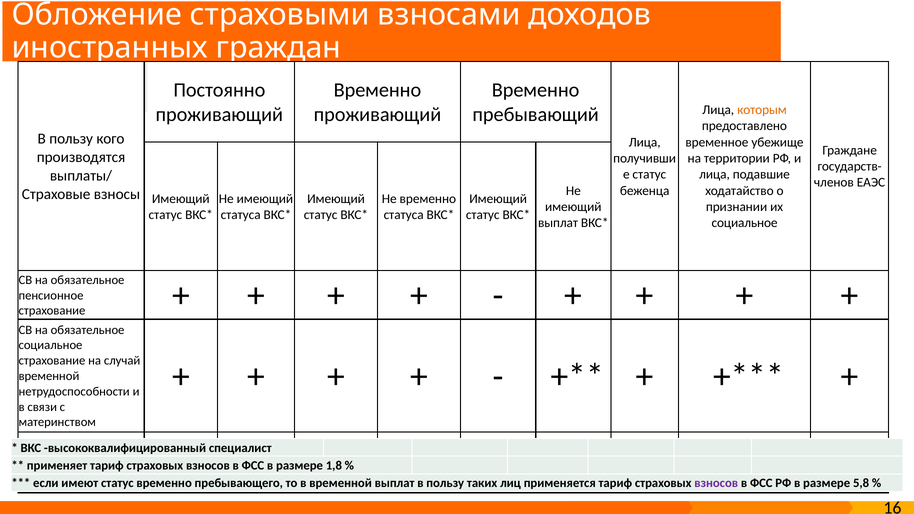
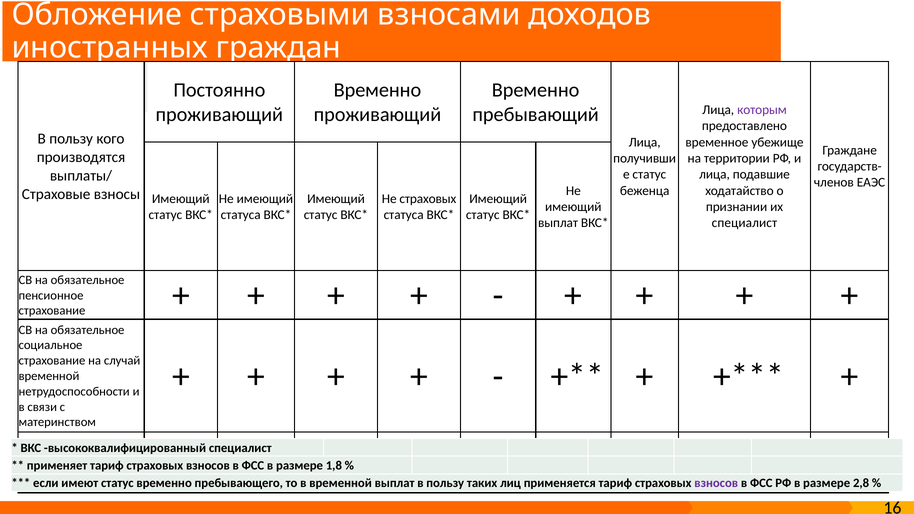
которым colour: orange -> purple
Не временно: временно -> страховых
социальное at (745, 223): социальное -> специалист
5,8: 5,8 -> 2,8
